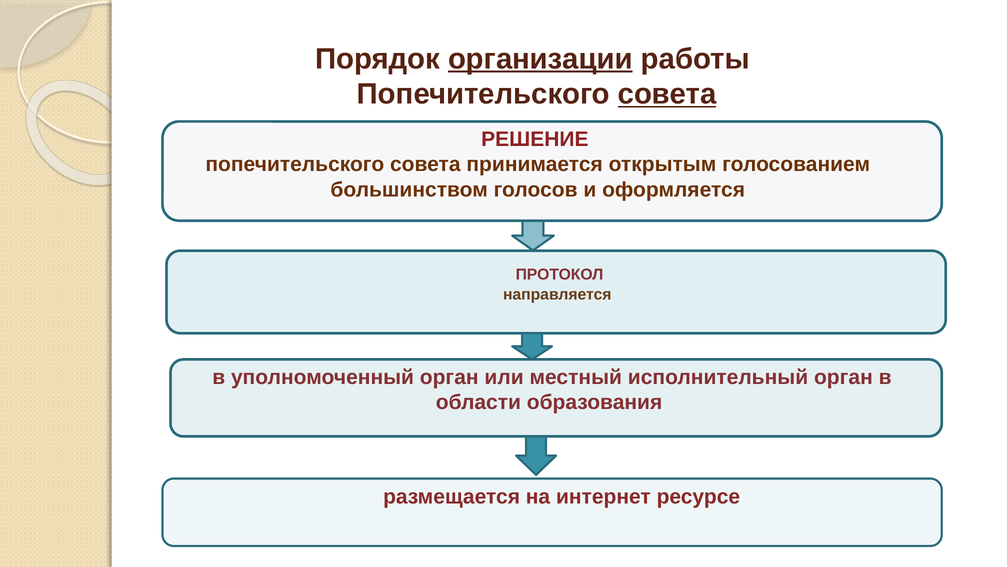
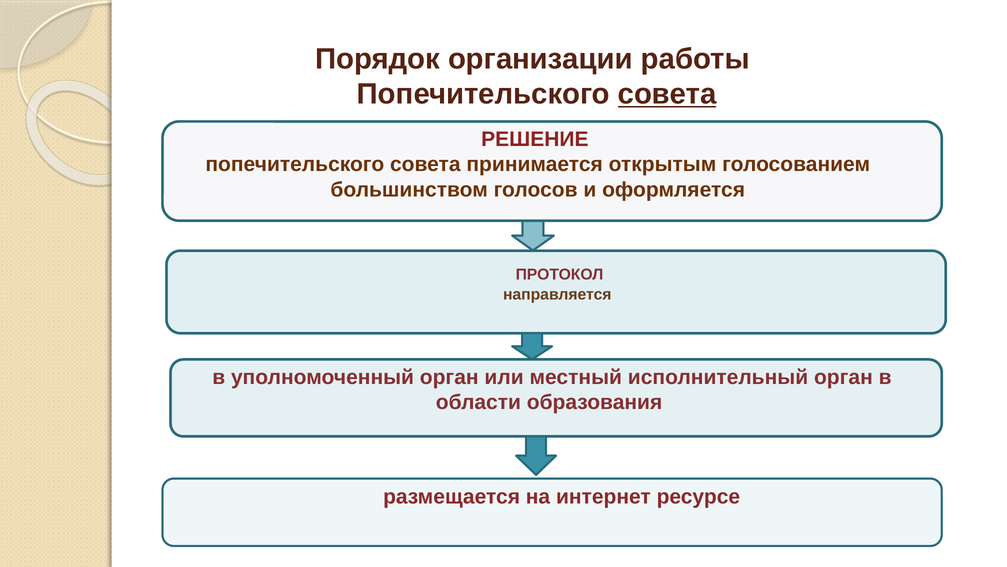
организации underline: present -> none
